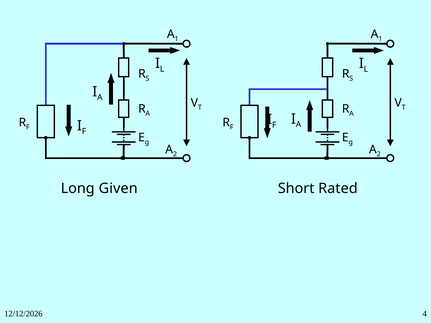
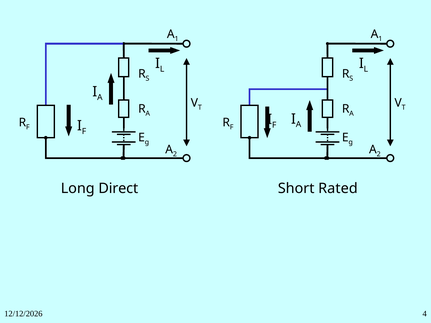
Given: Given -> Direct
